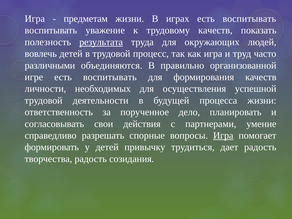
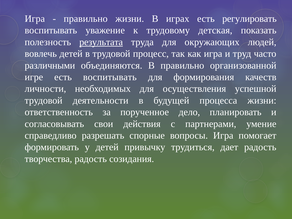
предметам at (86, 19): предметам -> правильно
играх есть воспитывать: воспитывать -> регулировать
трудовому качеств: качеств -> детская
Игра at (223, 135) underline: present -> none
